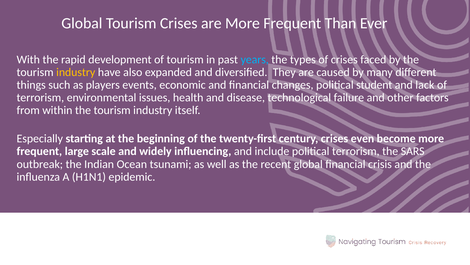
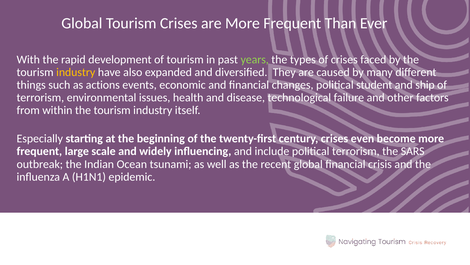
years colour: light blue -> light green
players: players -> actions
lack: lack -> ship
